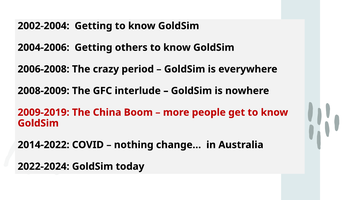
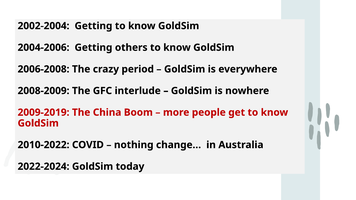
2014-2022: 2014-2022 -> 2010-2022
